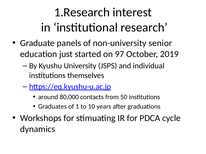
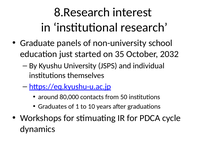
1.Research: 1.Research -> 8.Research
senior: senior -> school
97: 97 -> 35
2019: 2019 -> 2032
